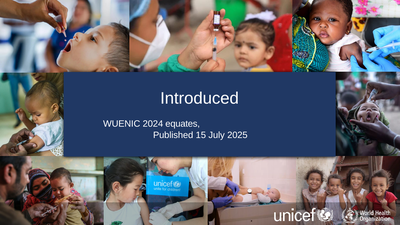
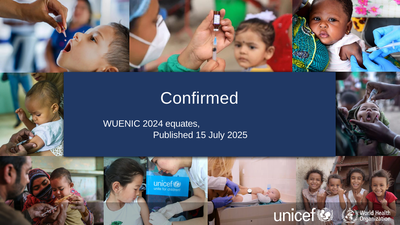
Introduced: Introduced -> Confirmed
